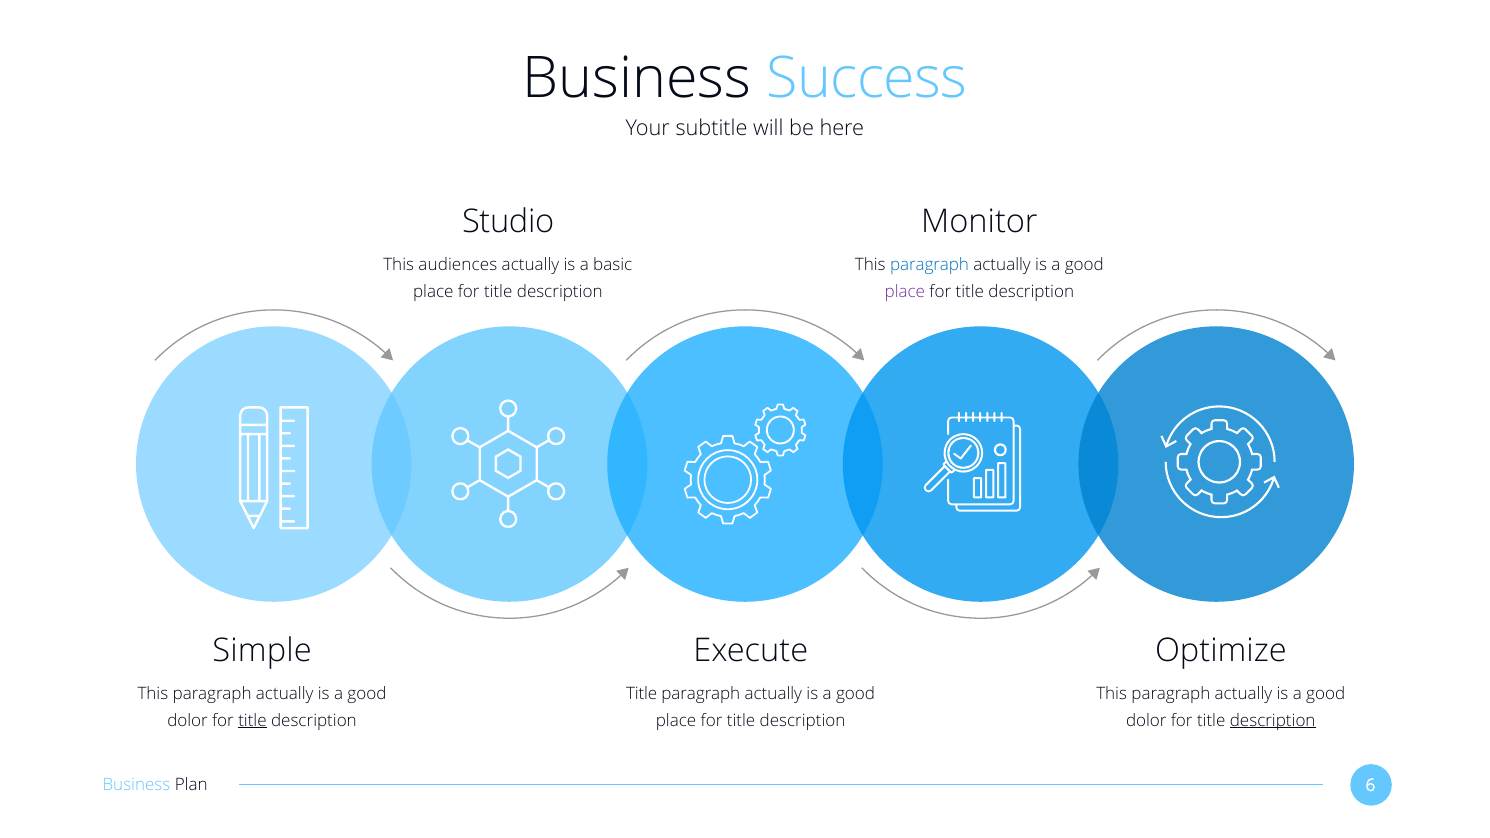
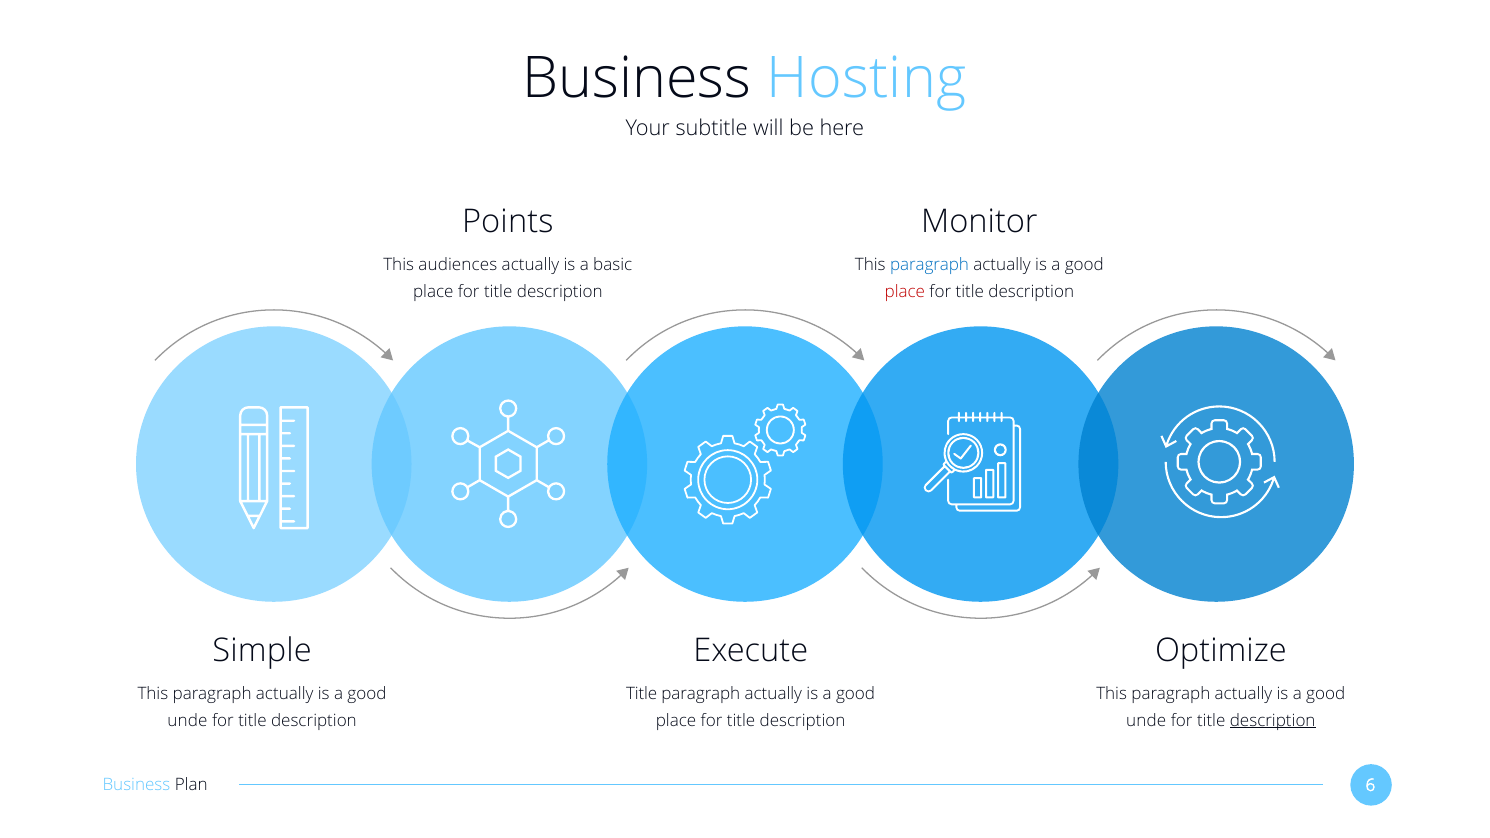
Success: Success -> Hosting
Studio: Studio -> Points
place at (905, 292) colour: purple -> red
dolor at (188, 721): dolor -> unde
title at (252, 721) underline: present -> none
dolor at (1146, 721): dolor -> unde
